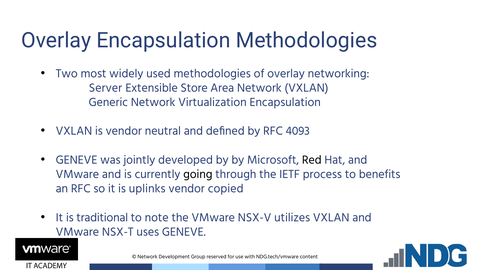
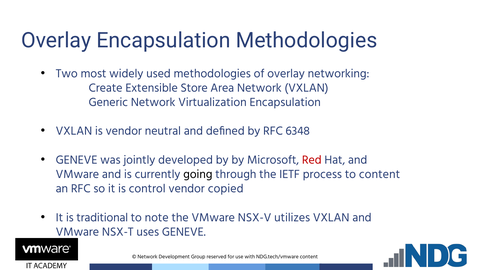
Server: Server -> Create
4093: 4093 -> 6348
Red colour: black -> red
to benefits: benefits -> content
uplinks: uplinks -> control
